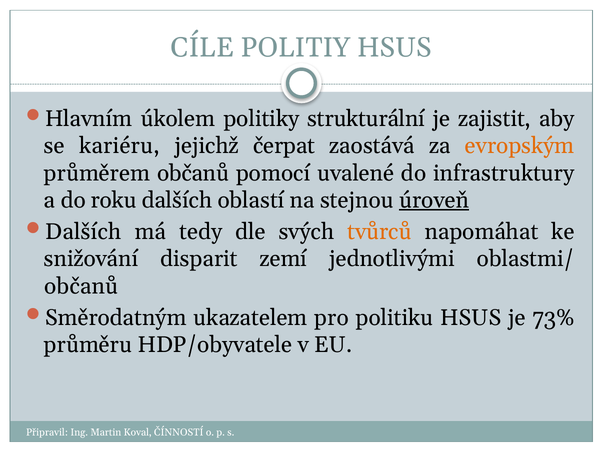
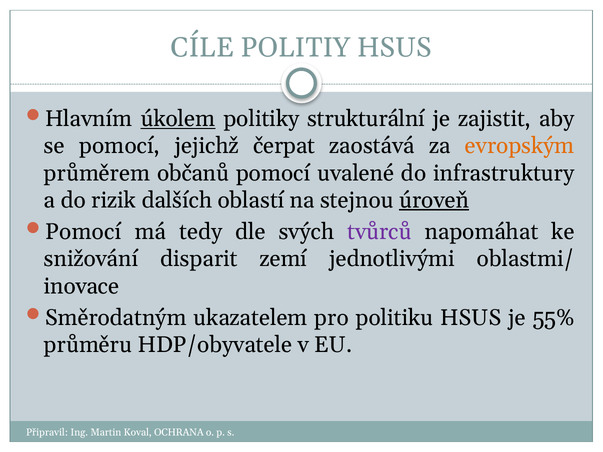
úkolem underline: none -> present
se kariéru: kariéru -> pomocí
roku: roku -> rizik
Dalších at (83, 232): Dalších -> Pomocí
tvůrců colour: orange -> purple
občanů at (81, 286): občanů -> inovace
73%: 73% -> 55%
ČÍNNOSTÍ: ČÍNNOSTÍ -> OCHRANA
